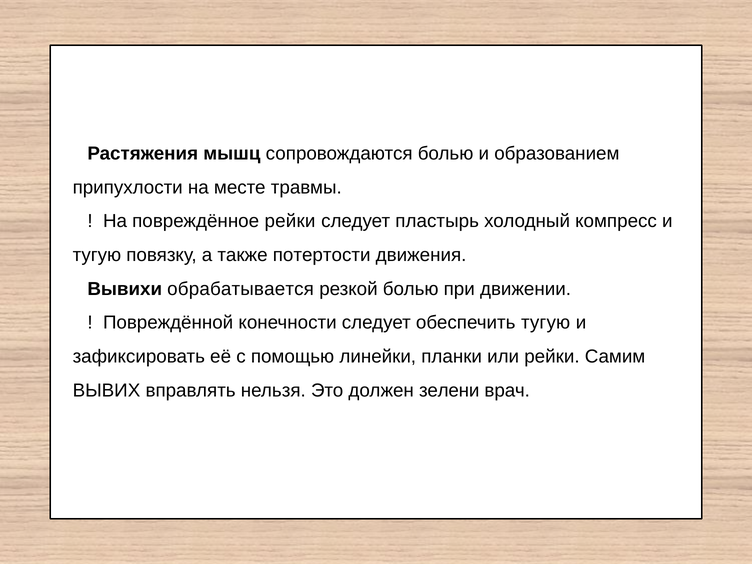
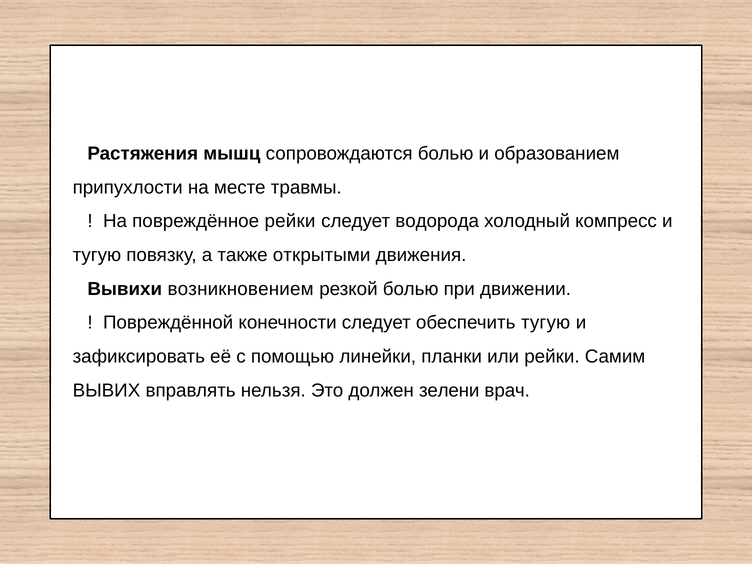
пластырь: пластырь -> водорода
потертости: потертости -> открытыми
обрабатывается: обрабатывается -> возникновением
